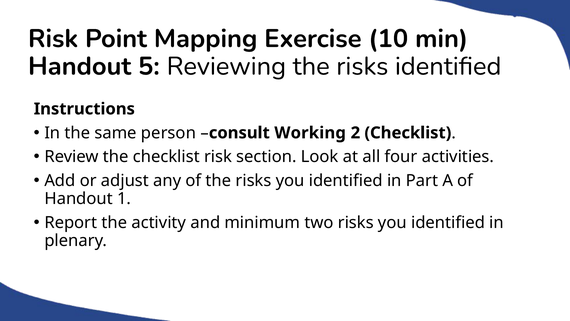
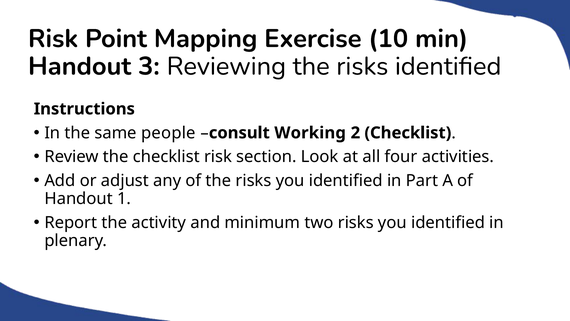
5: 5 -> 3
person: person -> people
